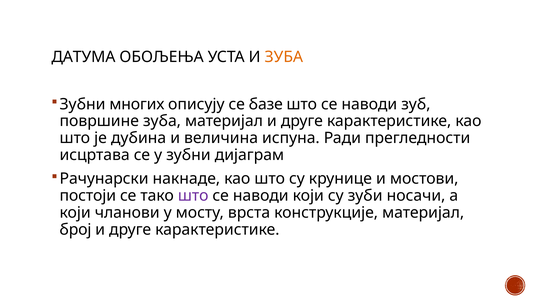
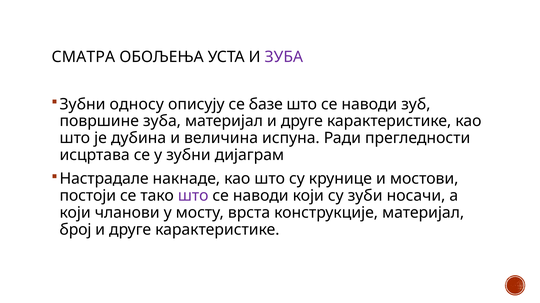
ДАТУМА: ДАТУМА -> СМАТРА
ЗУБА at (284, 57) colour: orange -> purple
многих: многих -> односу
Рачунарски: Рачунарски -> Настрадале
